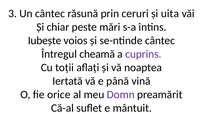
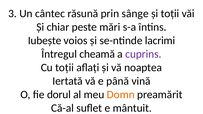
ceruri: ceruri -> sânge
și uita: uita -> toții
se-ntinde cântec: cântec -> lacrimi
orice: orice -> dorul
Domn colour: purple -> orange
